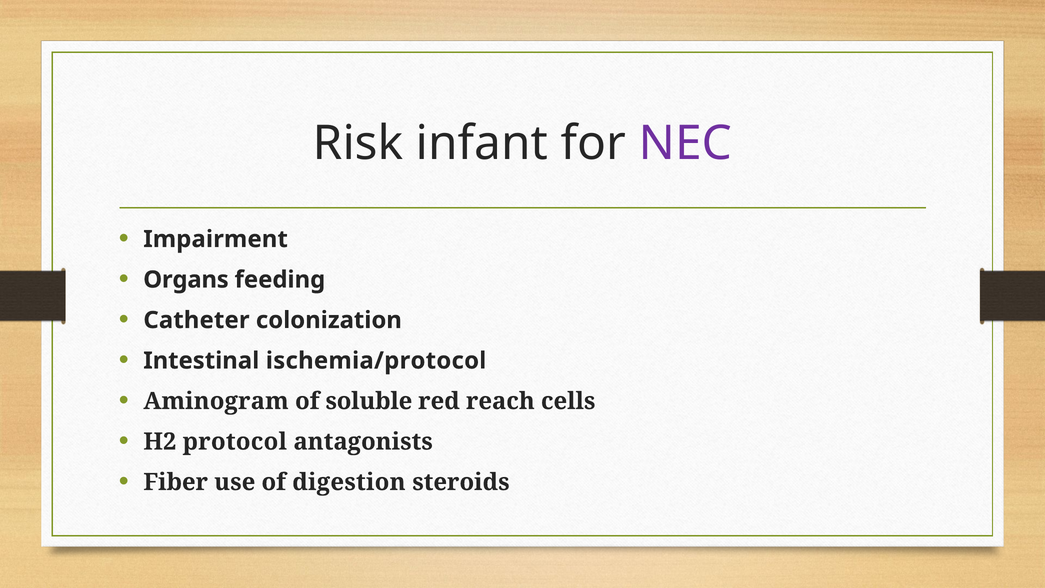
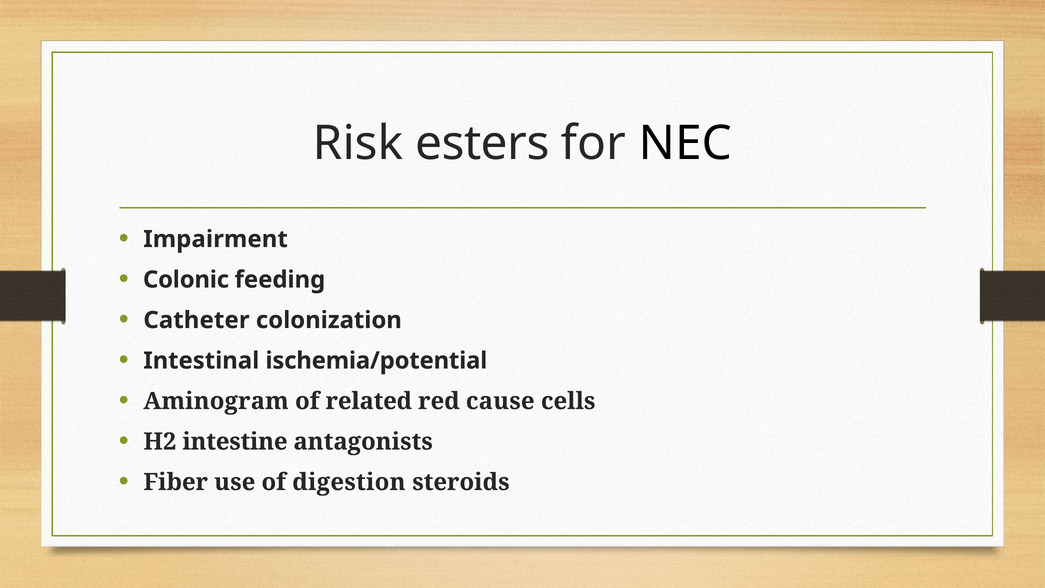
infant: infant -> esters
NEC colour: purple -> black
Organs: Organs -> Colonic
ischemia/protocol: ischemia/protocol -> ischemia/potential
soluble: soluble -> related
reach: reach -> cause
protocol: protocol -> intestine
